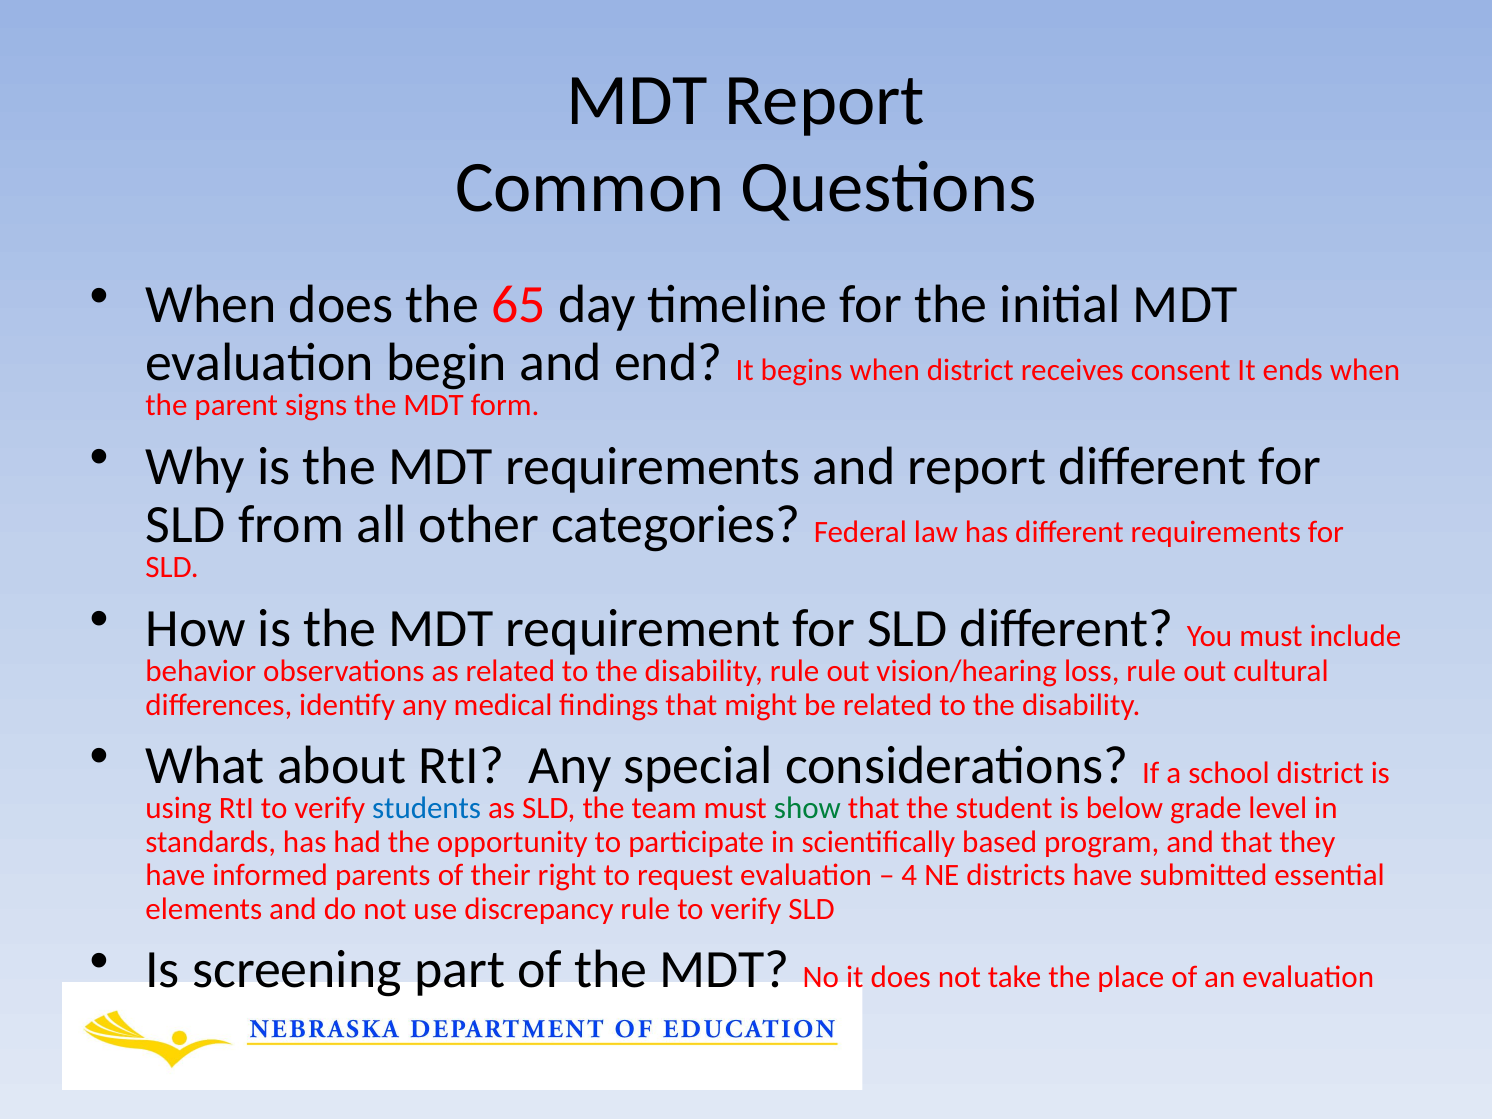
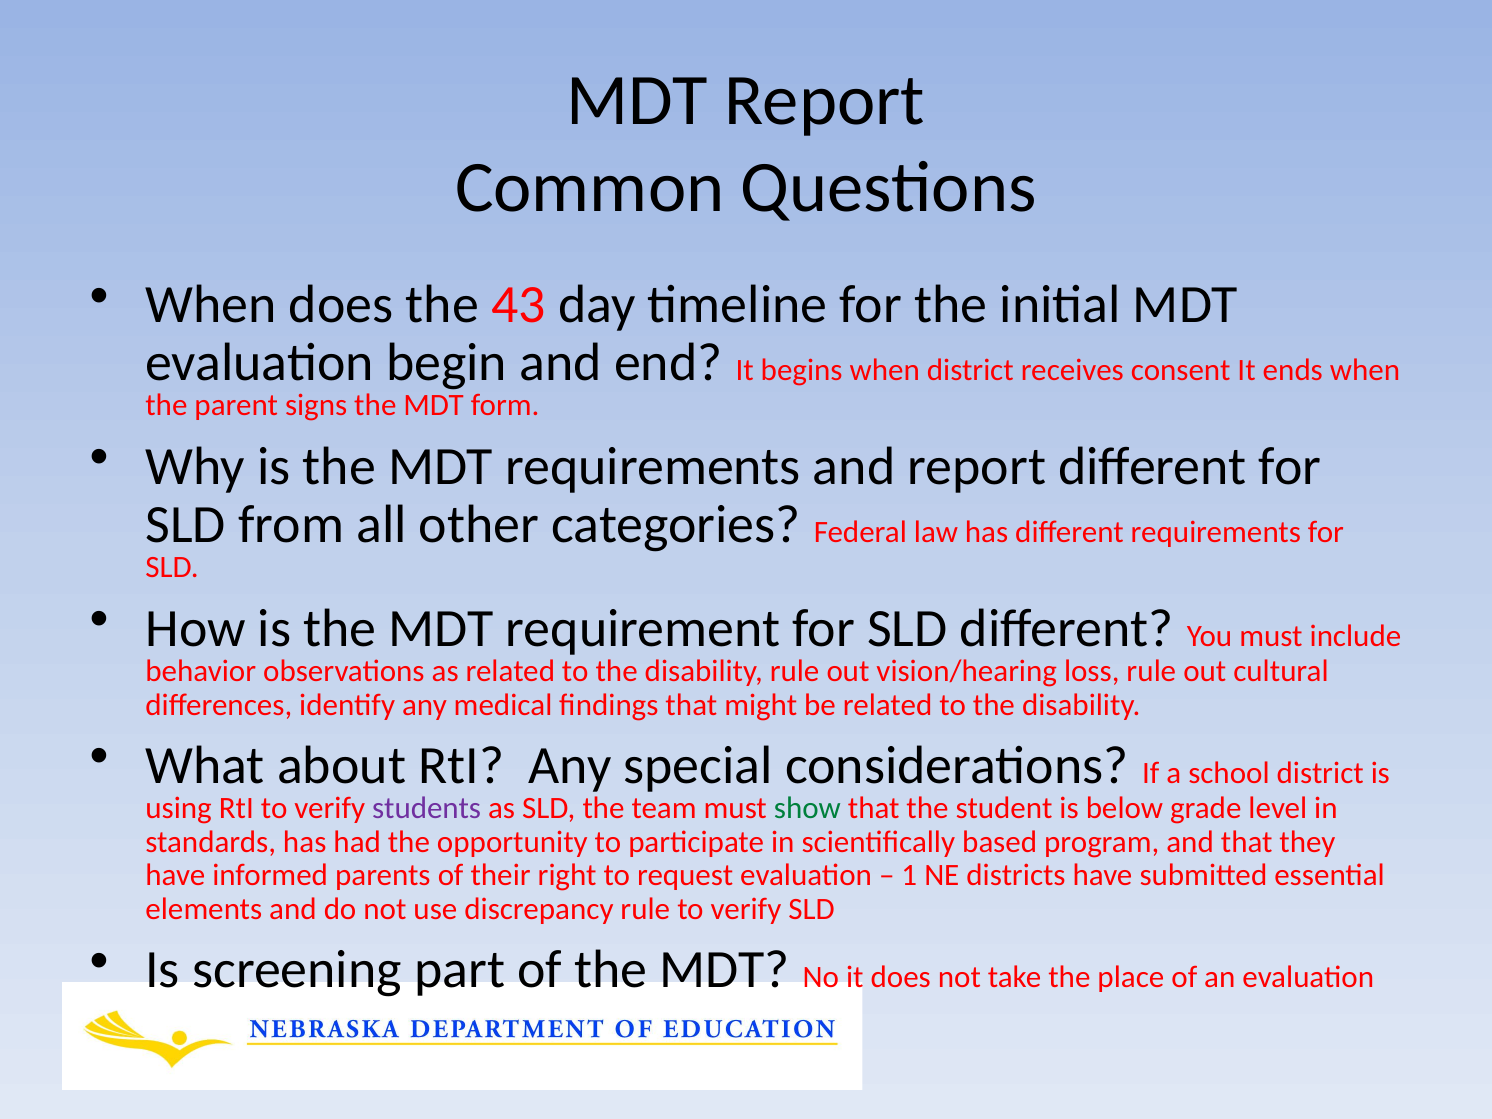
65: 65 -> 43
students colour: blue -> purple
4: 4 -> 1
